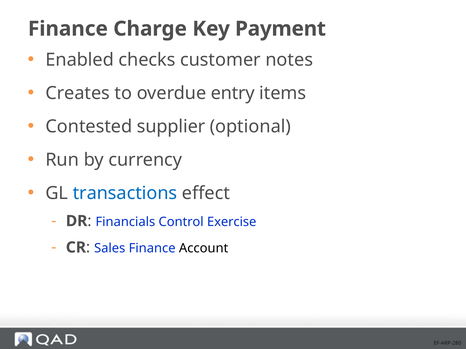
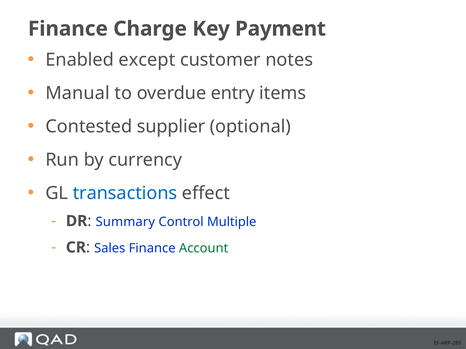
checks: checks -> except
Creates: Creates -> Manual
Financials: Financials -> Summary
Exercise: Exercise -> Multiple
Account colour: black -> green
